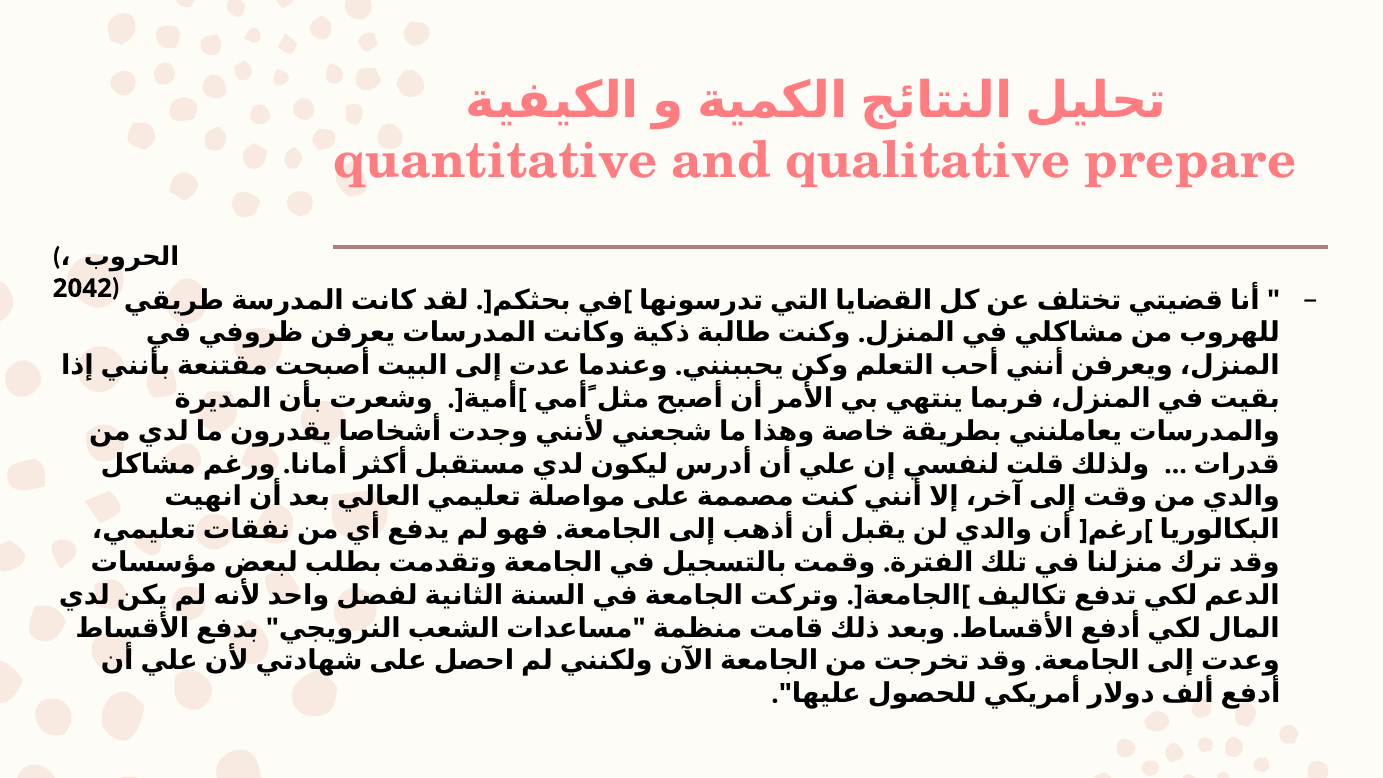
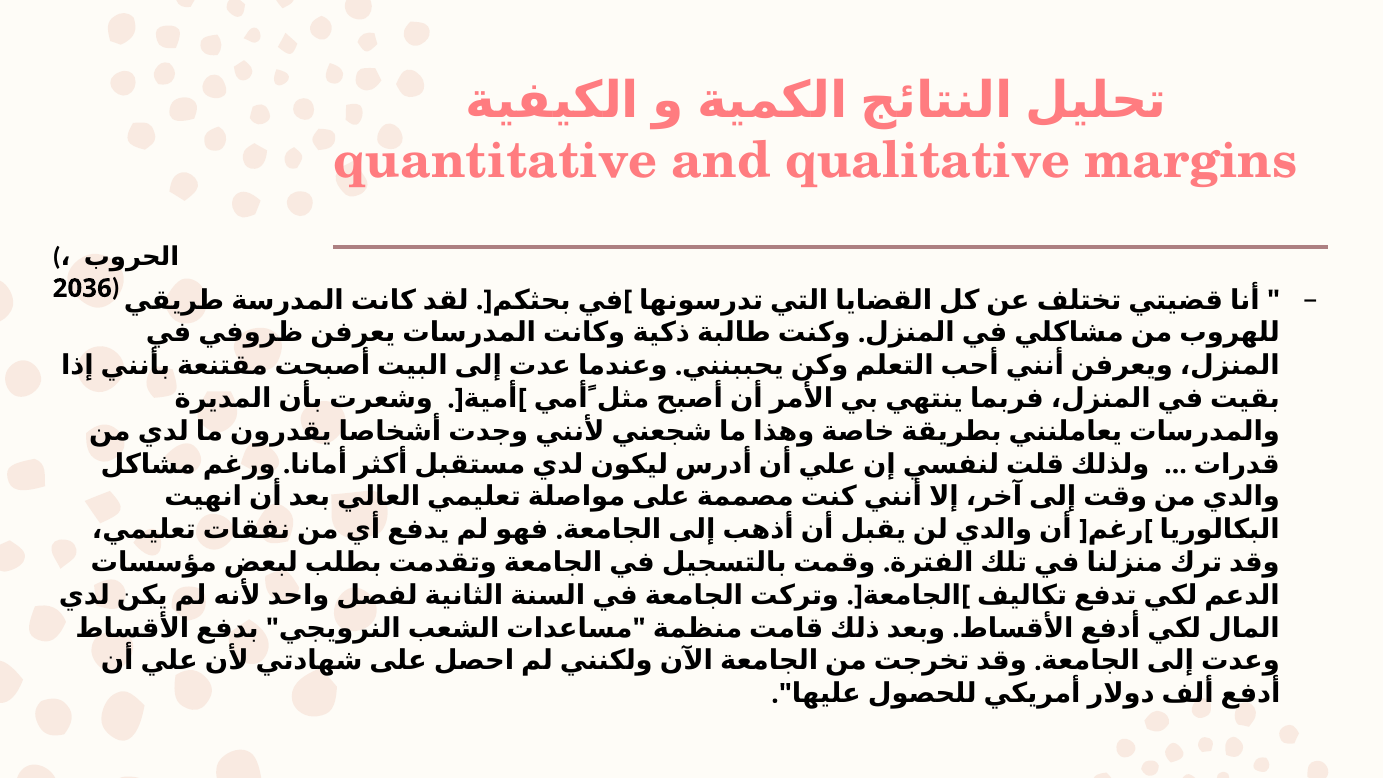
prepare: prepare -> margins
2042: 2042 -> 2036
